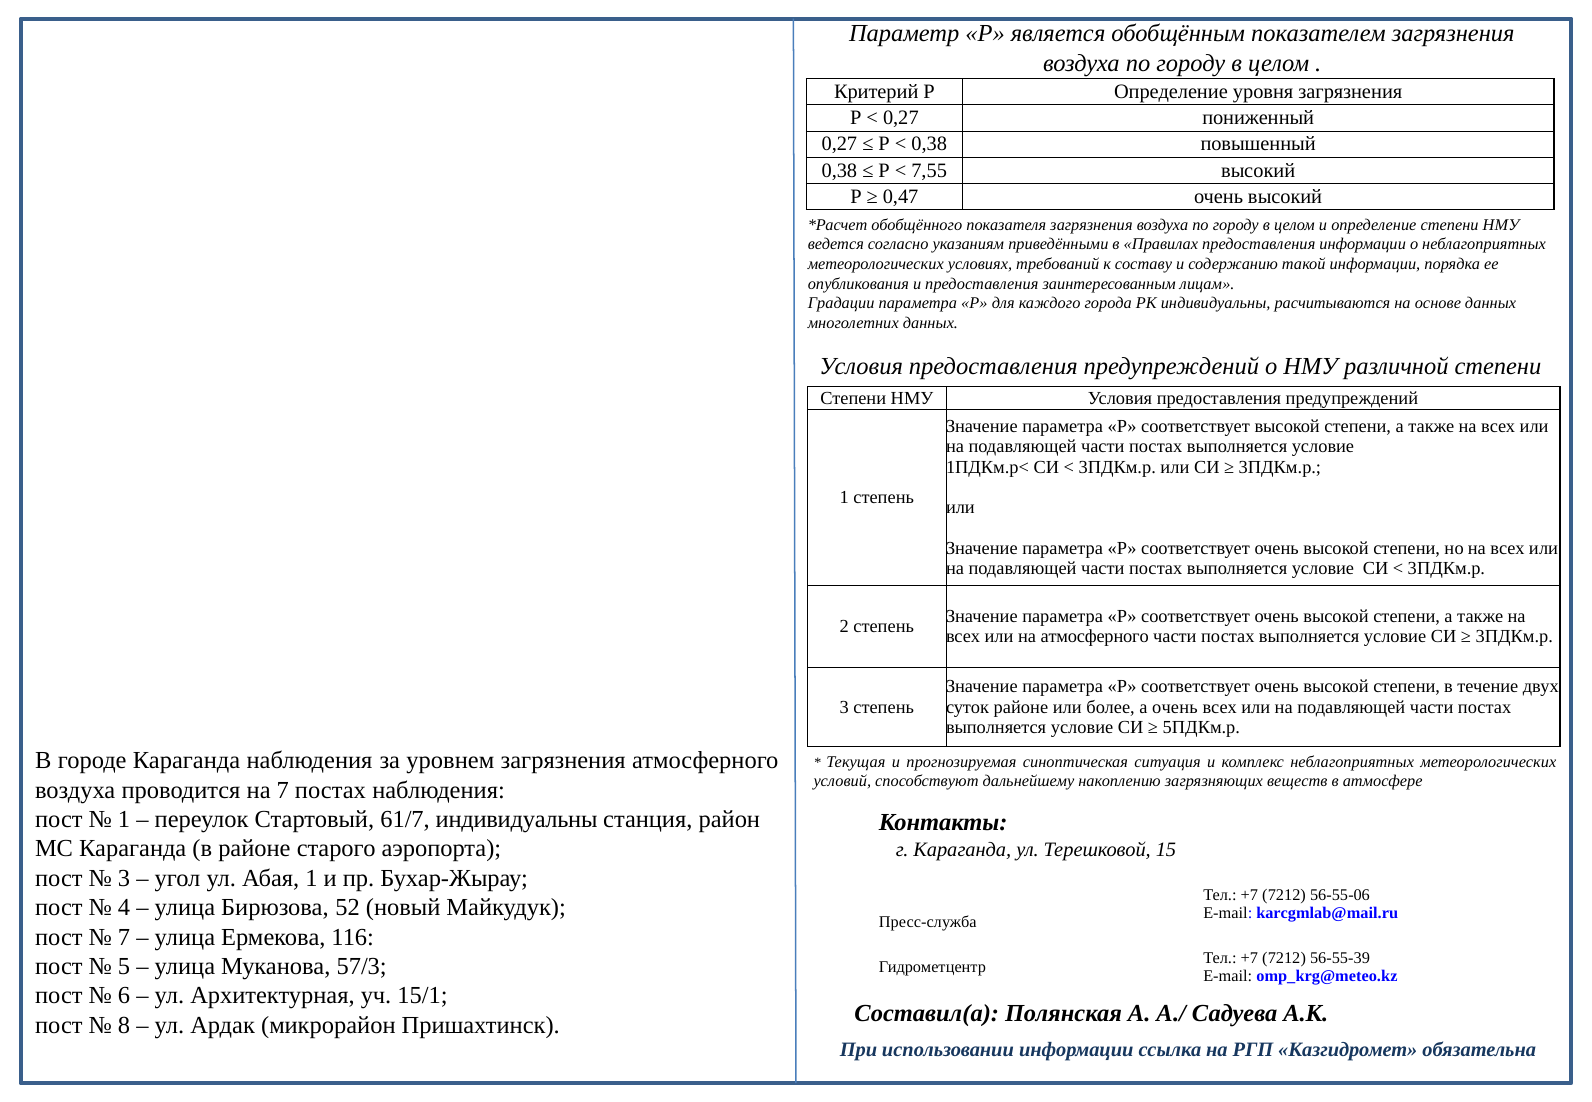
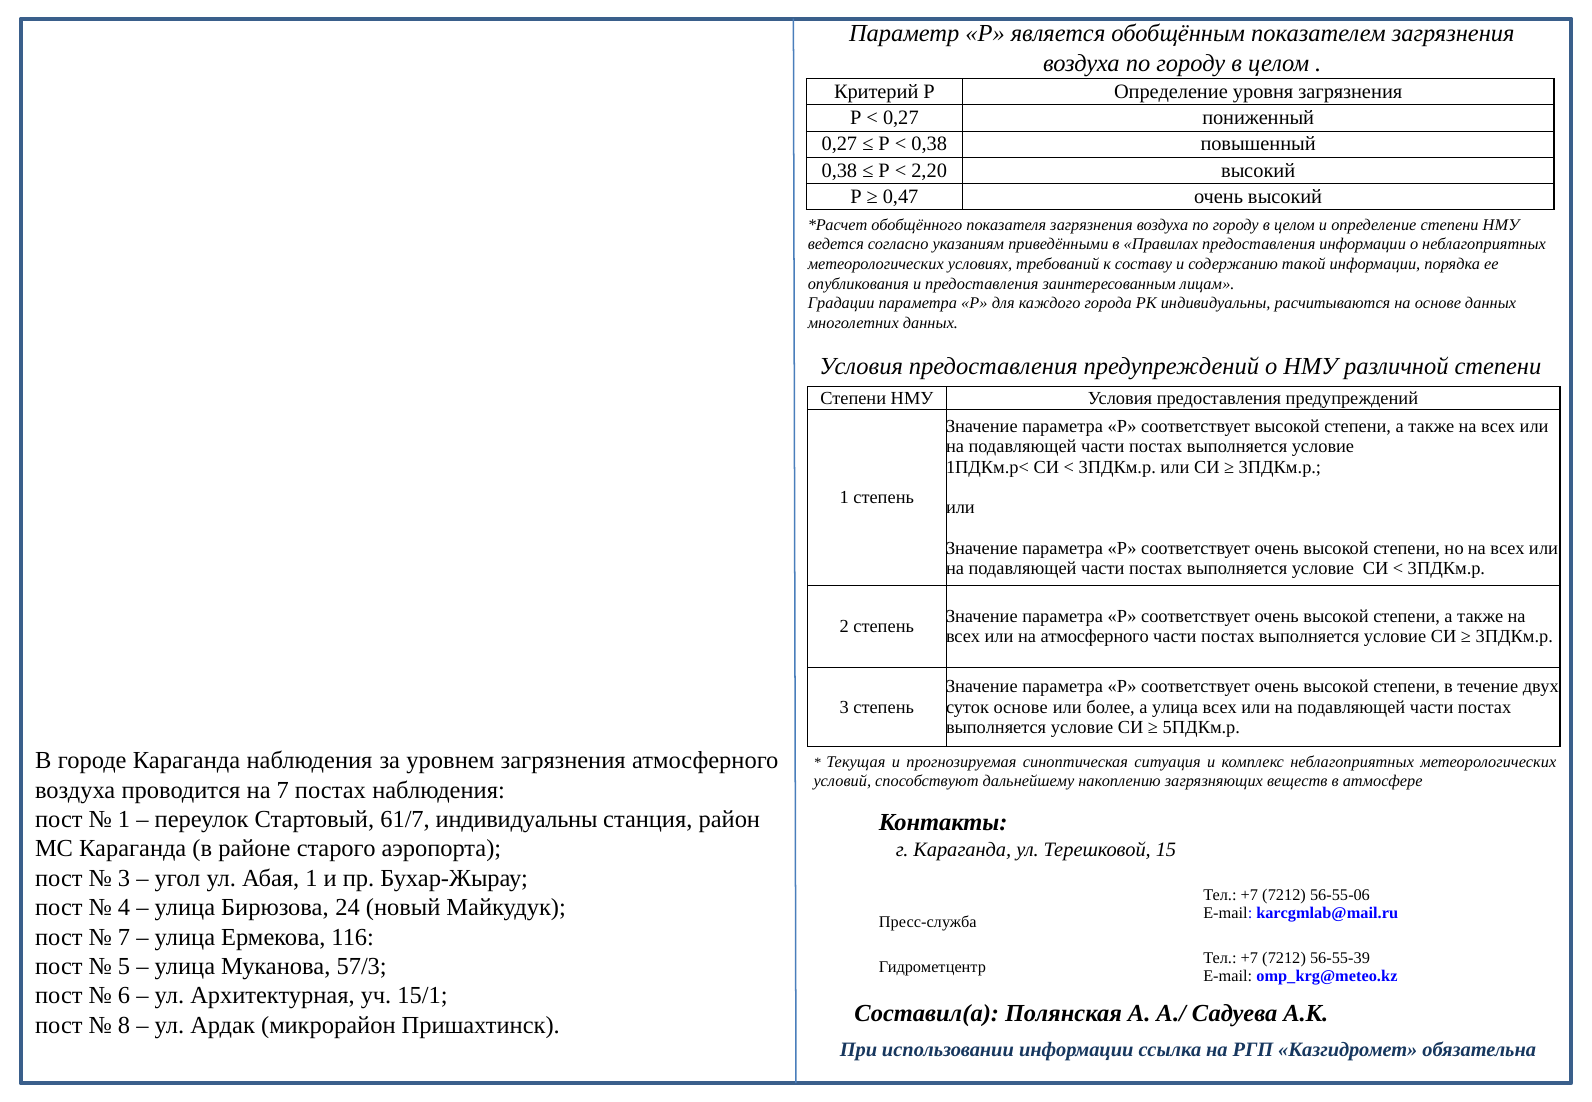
7,55: 7,55 -> 2,20
суток районе: районе -> основе
а очень: очень -> улица
52: 52 -> 24
